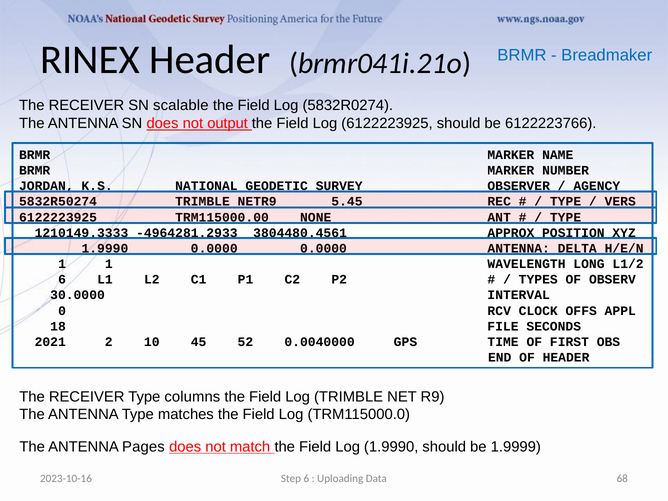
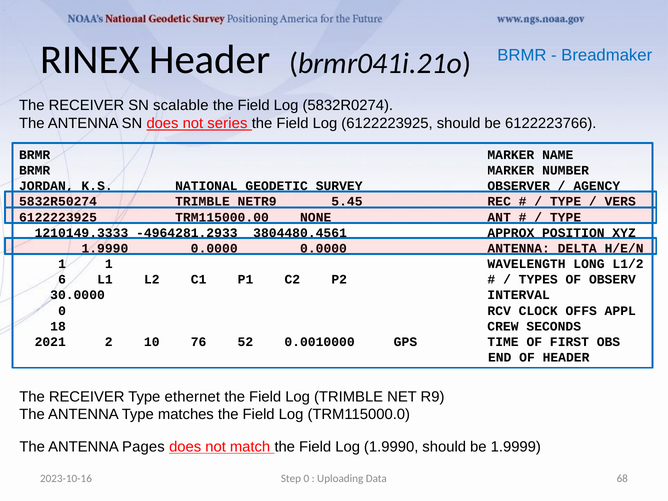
output: output -> series
FILE: FILE -> CREW
45: 45 -> 76
0.0040000: 0.0040000 -> 0.0010000
columns: columns -> ethernet
Step 6: 6 -> 0
